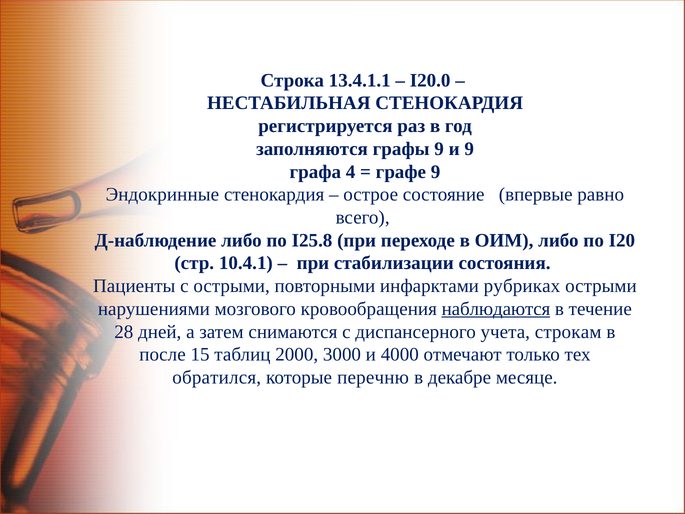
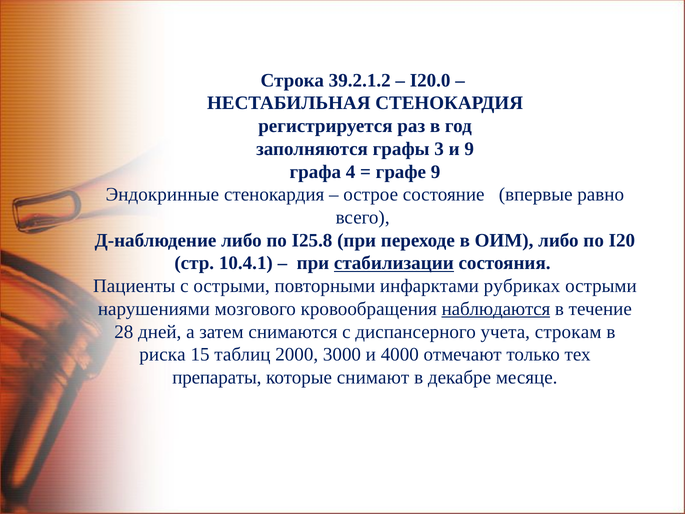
13.4.1.1: 13.4.1.1 -> 39.2.1.2
графы 9: 9 -> 3
стабилизации underline: none -> present
после: после -> риска
обратился: обратился -> препараты
перечню: перечню -> снимают
